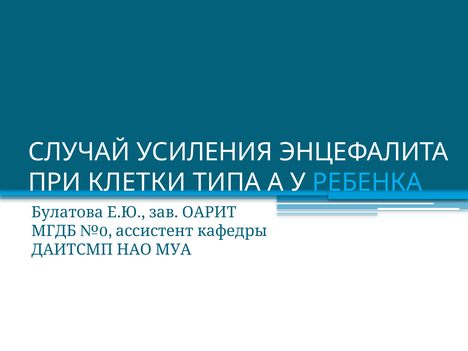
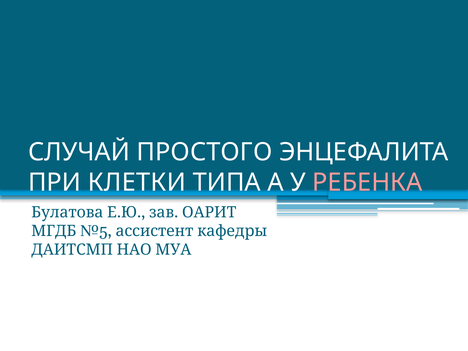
УСИЛЕНИЯ: УСИЛЕНИЯ -> ПРОСТОГО
РЕБЕНКА colour: light blue -> pink
№0: №0 -> №5
